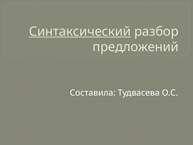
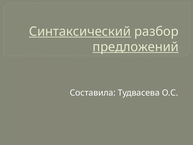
предложений underline: none -> present
